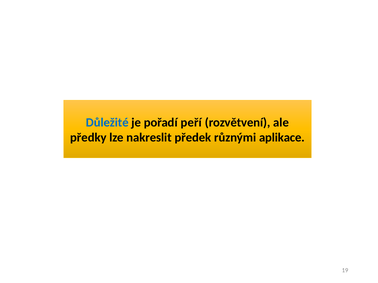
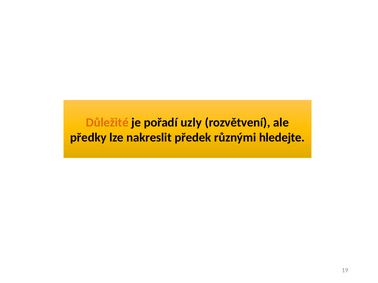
Důležité colour: blue -> orange
peří: peří -> uzly
aplikace: aplikace -> hledejte
